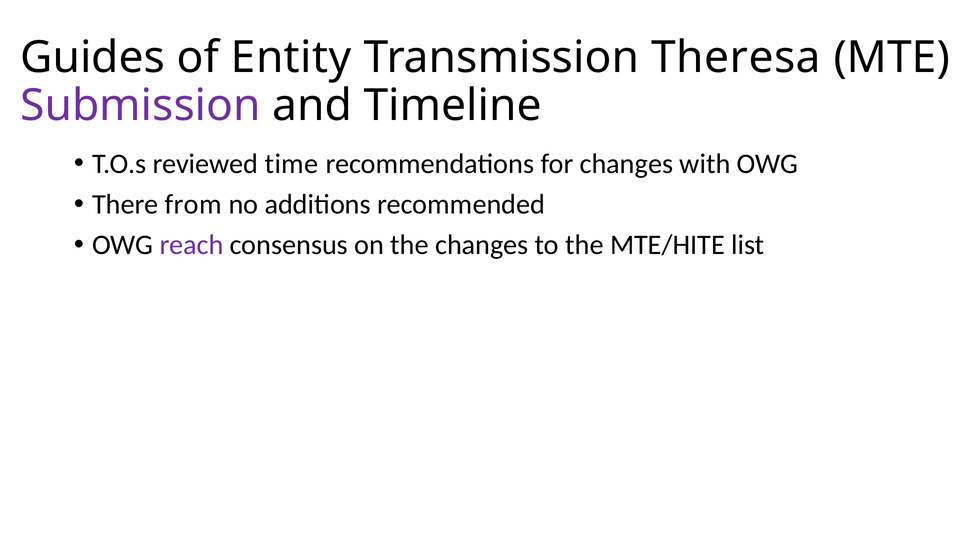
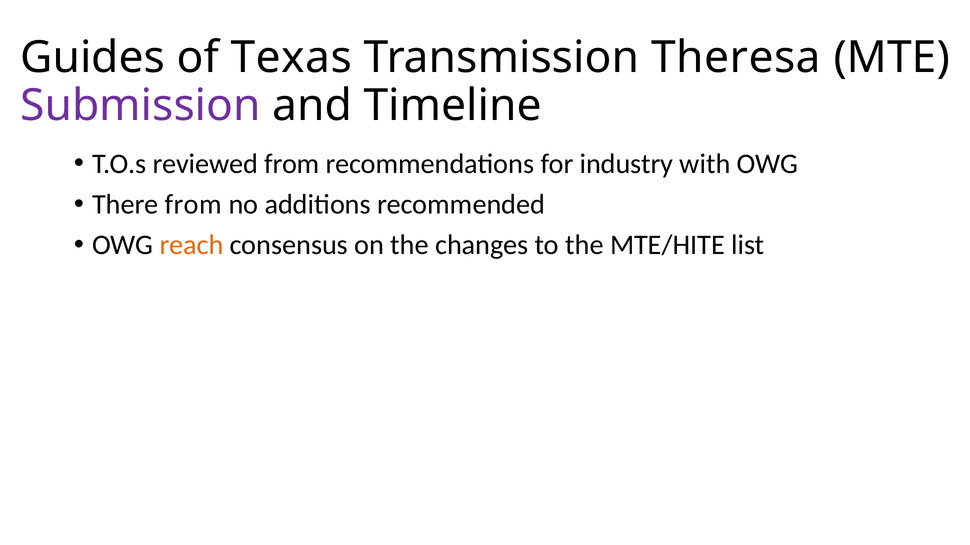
Entity: Entity -> Texas
reviewed time: time -> from
for changes: changes -> industry
reach colour: purple -> orange
